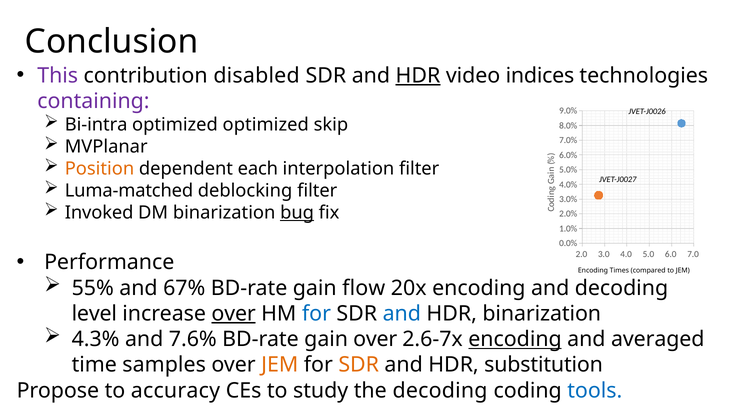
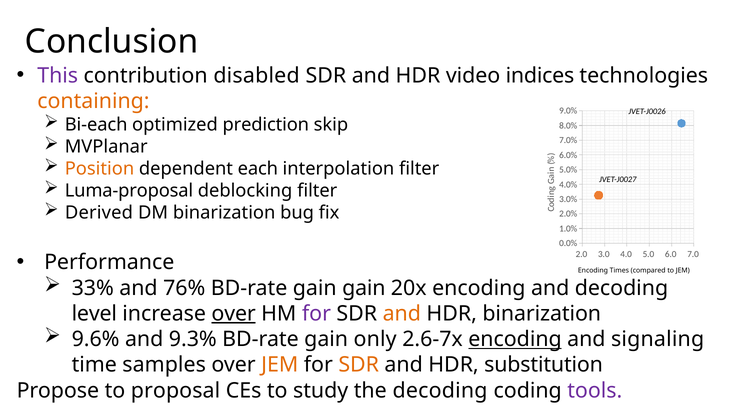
HDR at (418, 76) underline: present -> none
containing colour: purple -> orange
Bi-intra: Bi-intra -> Bi-each
optimized optimized: optimized -> prediction
Luma-matched: Luma-matched -> Luma-proposal
Invoked: Invoked -> Derived
bug underline: present -> none
55%: 55% -> 33%
67%: 67% -> 76%
gain flow: flow -> gain
for at (316, 314) colour: blue -> purple
and at (402, 314) colour: blue -> orange
4.3%: 4.3% -> 9.6%
7.6%: 7.6% -> 9.3%
gain over: over -> only
averaged: averaged -> signaling
accuracy: accuracy -> proposal
tools colour: blue -> purple
